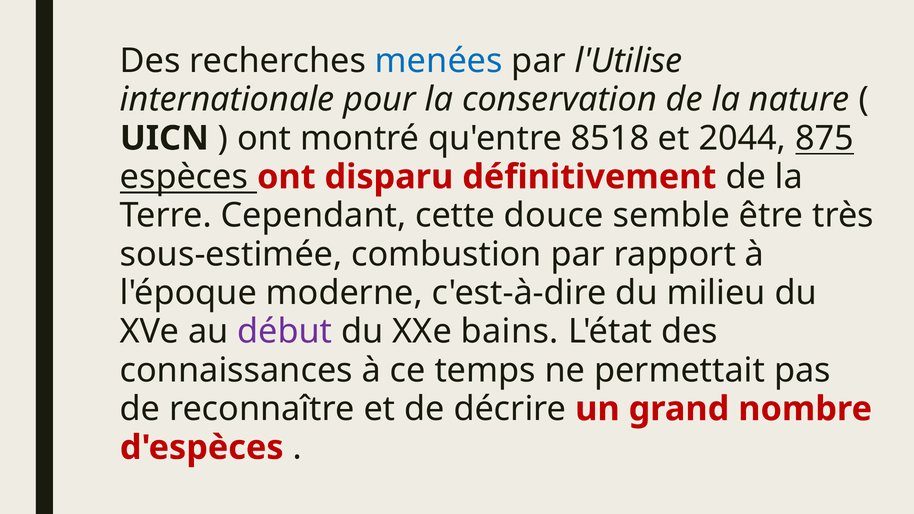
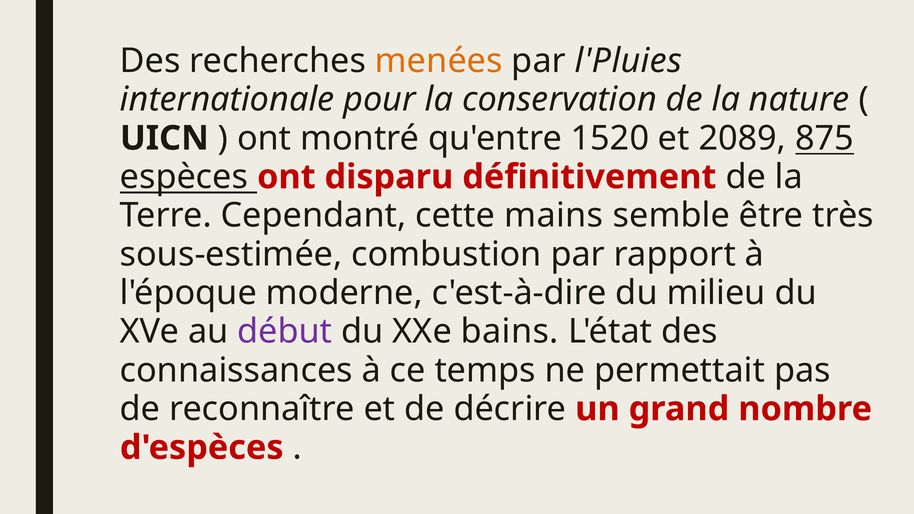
menées colour: blue -> orange
l'Utilise: l'Utilise -> l'Pluies
8518: 8518 -> 1520
2044: 2044 -> 2089
douce: douce -> mains
